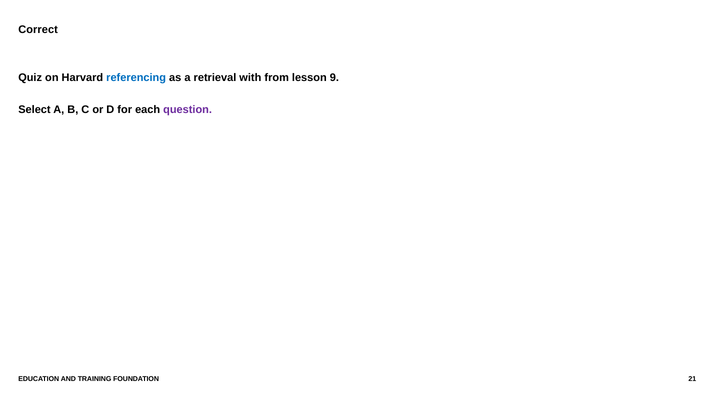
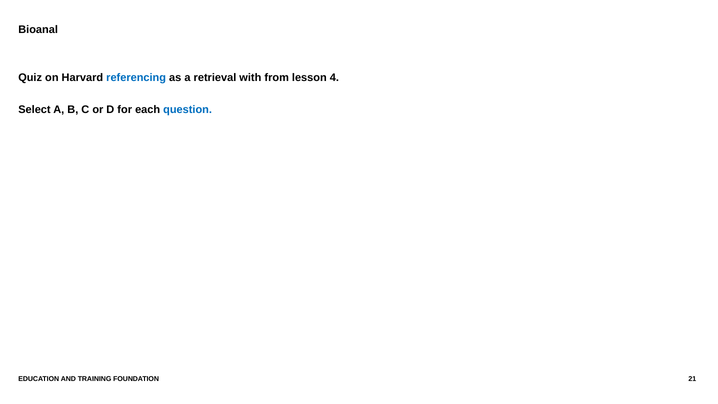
Correct: Correct -> Bioanal
9: 9 -> 4
question colour: purple -> blue
